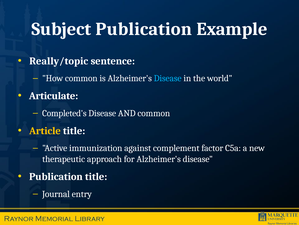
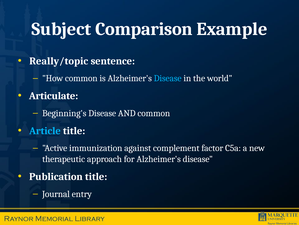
Subject Publication: Publication -> Comparison
Completed's: Completed's -> Beginning's
Article colour: yellow -> light blue
